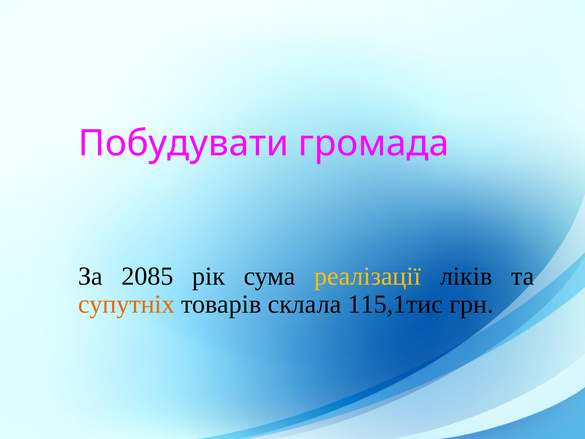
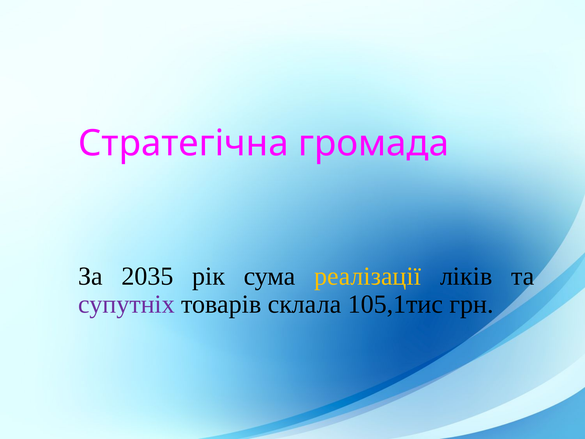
Побудувати: Побудувати -> Стратегічна
2085: 2085 -> 2035
супутніх colour: orange -> purple
115,1тис: 115,1тис -> 105,1тис
